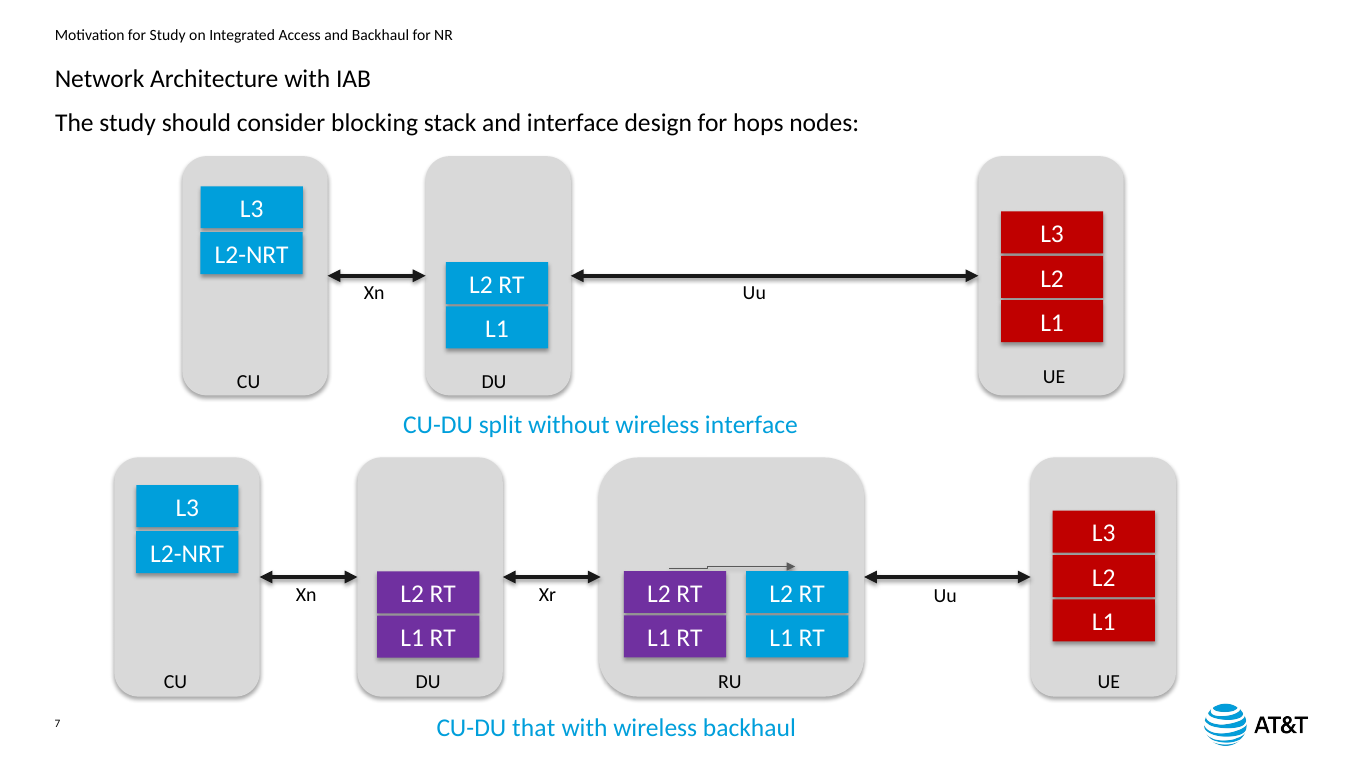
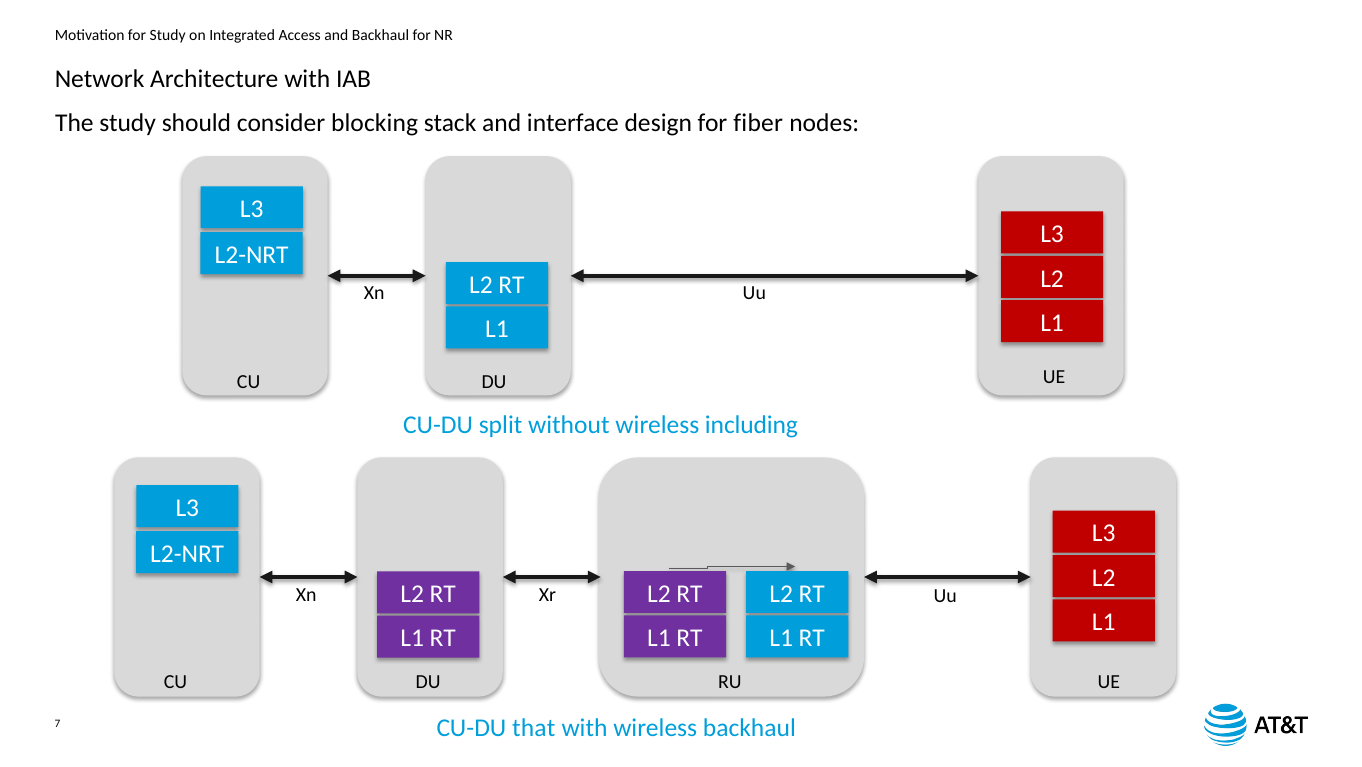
hops: hops -> fiber
wireless interface: interface -> including
